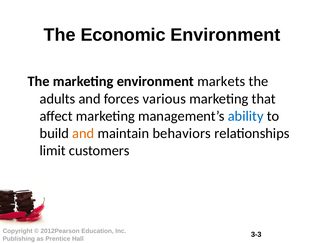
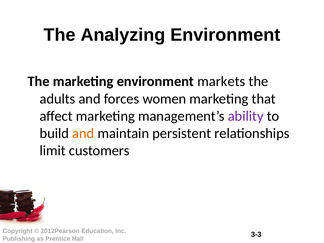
Economic: Economic -> Analyzing
various: various -> women
ability colour: blue -> purple
behaviors: behaviors -> persistent
